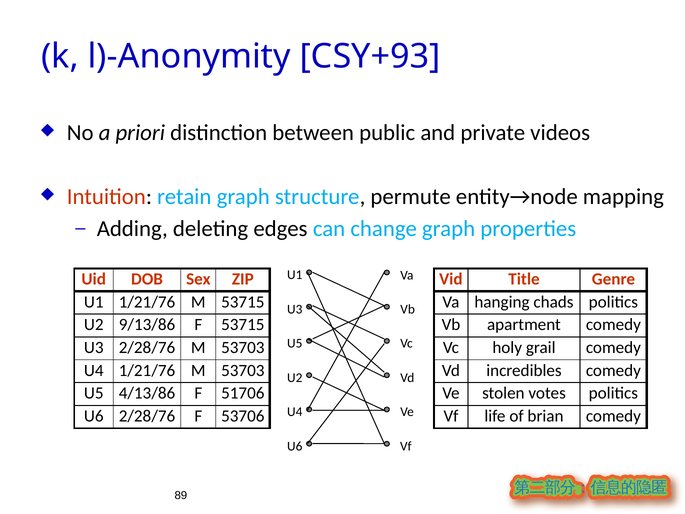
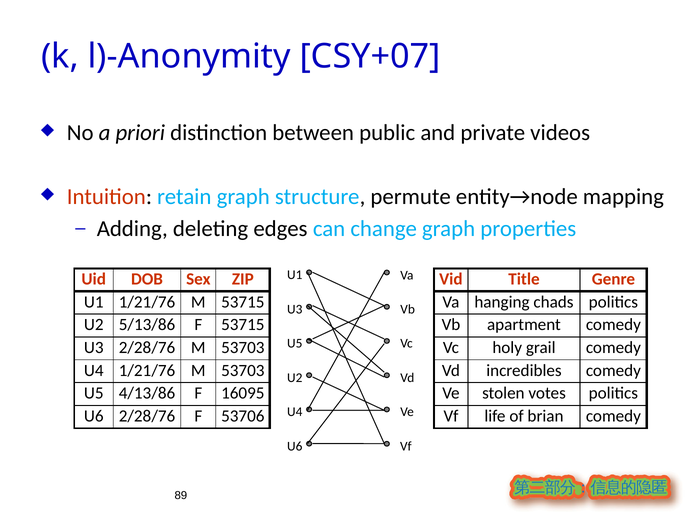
CSY+93: CSY+93 -> CSY+07
9/13/86: 9/13/86 -> 5/13/86
51706: 51706 -> 16095
